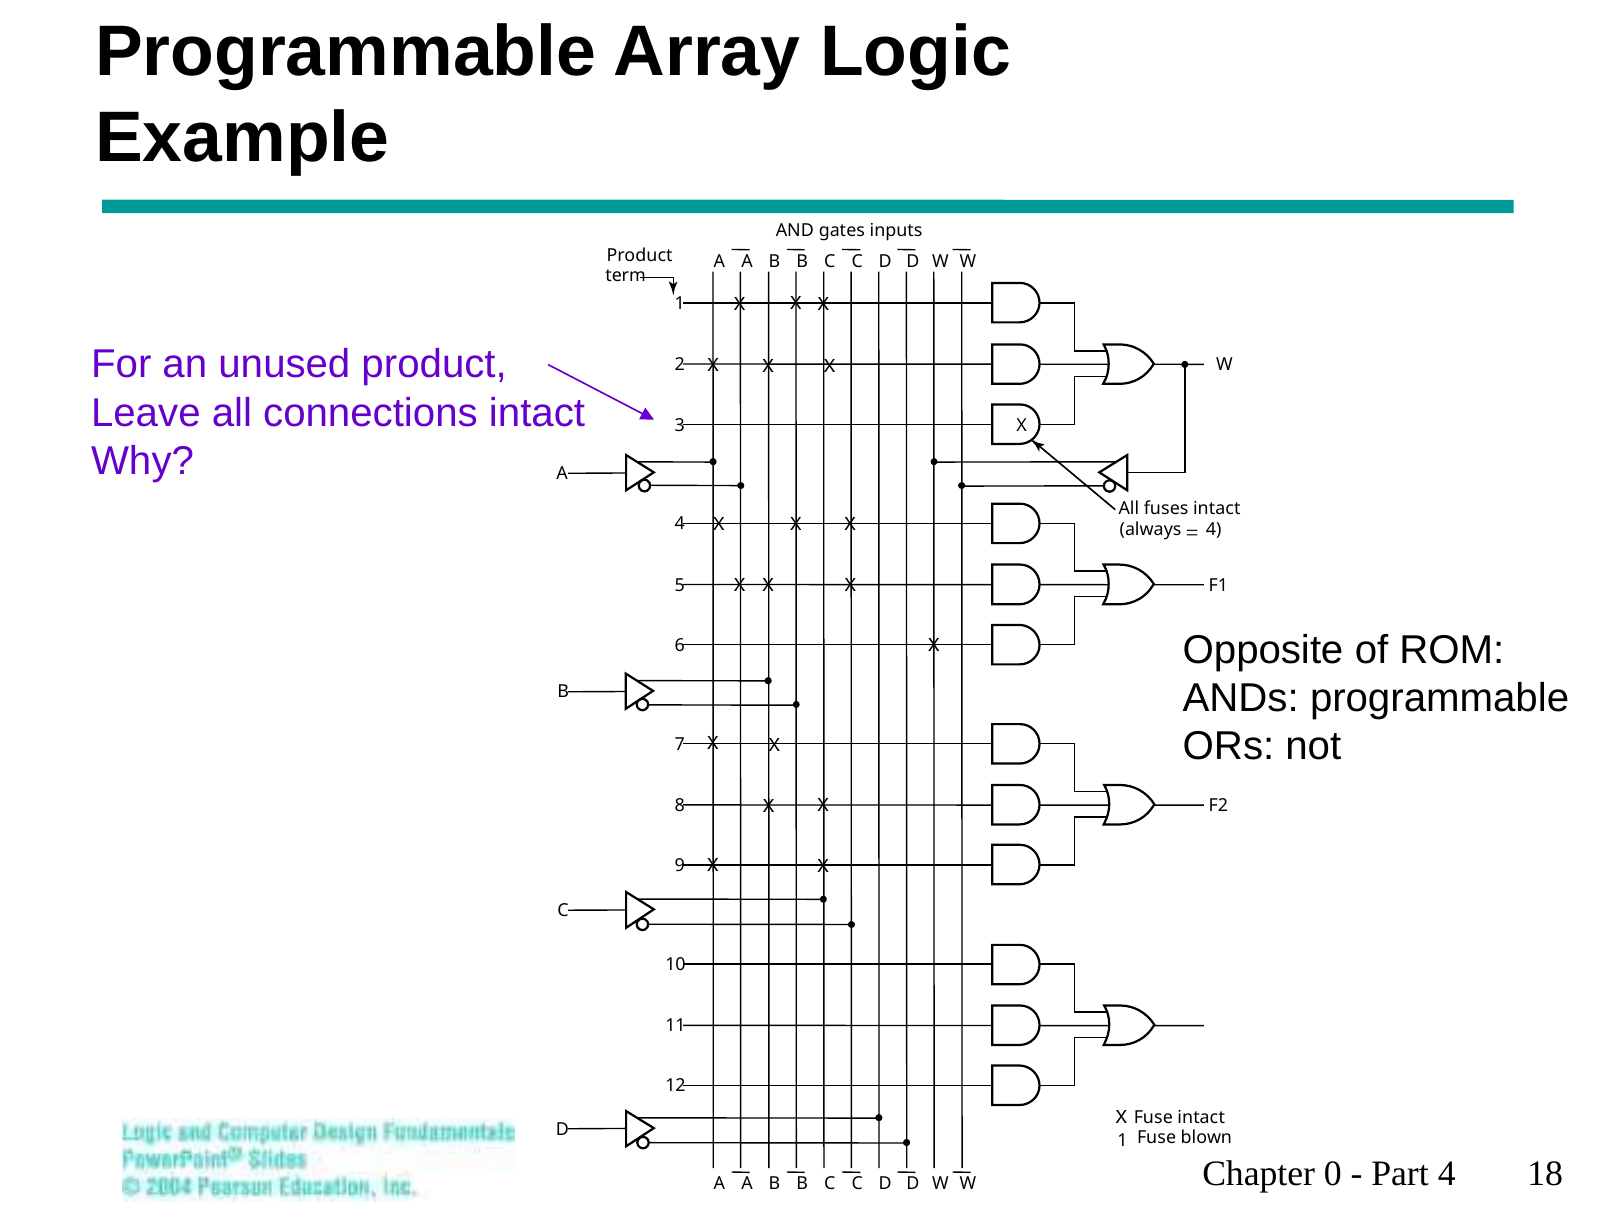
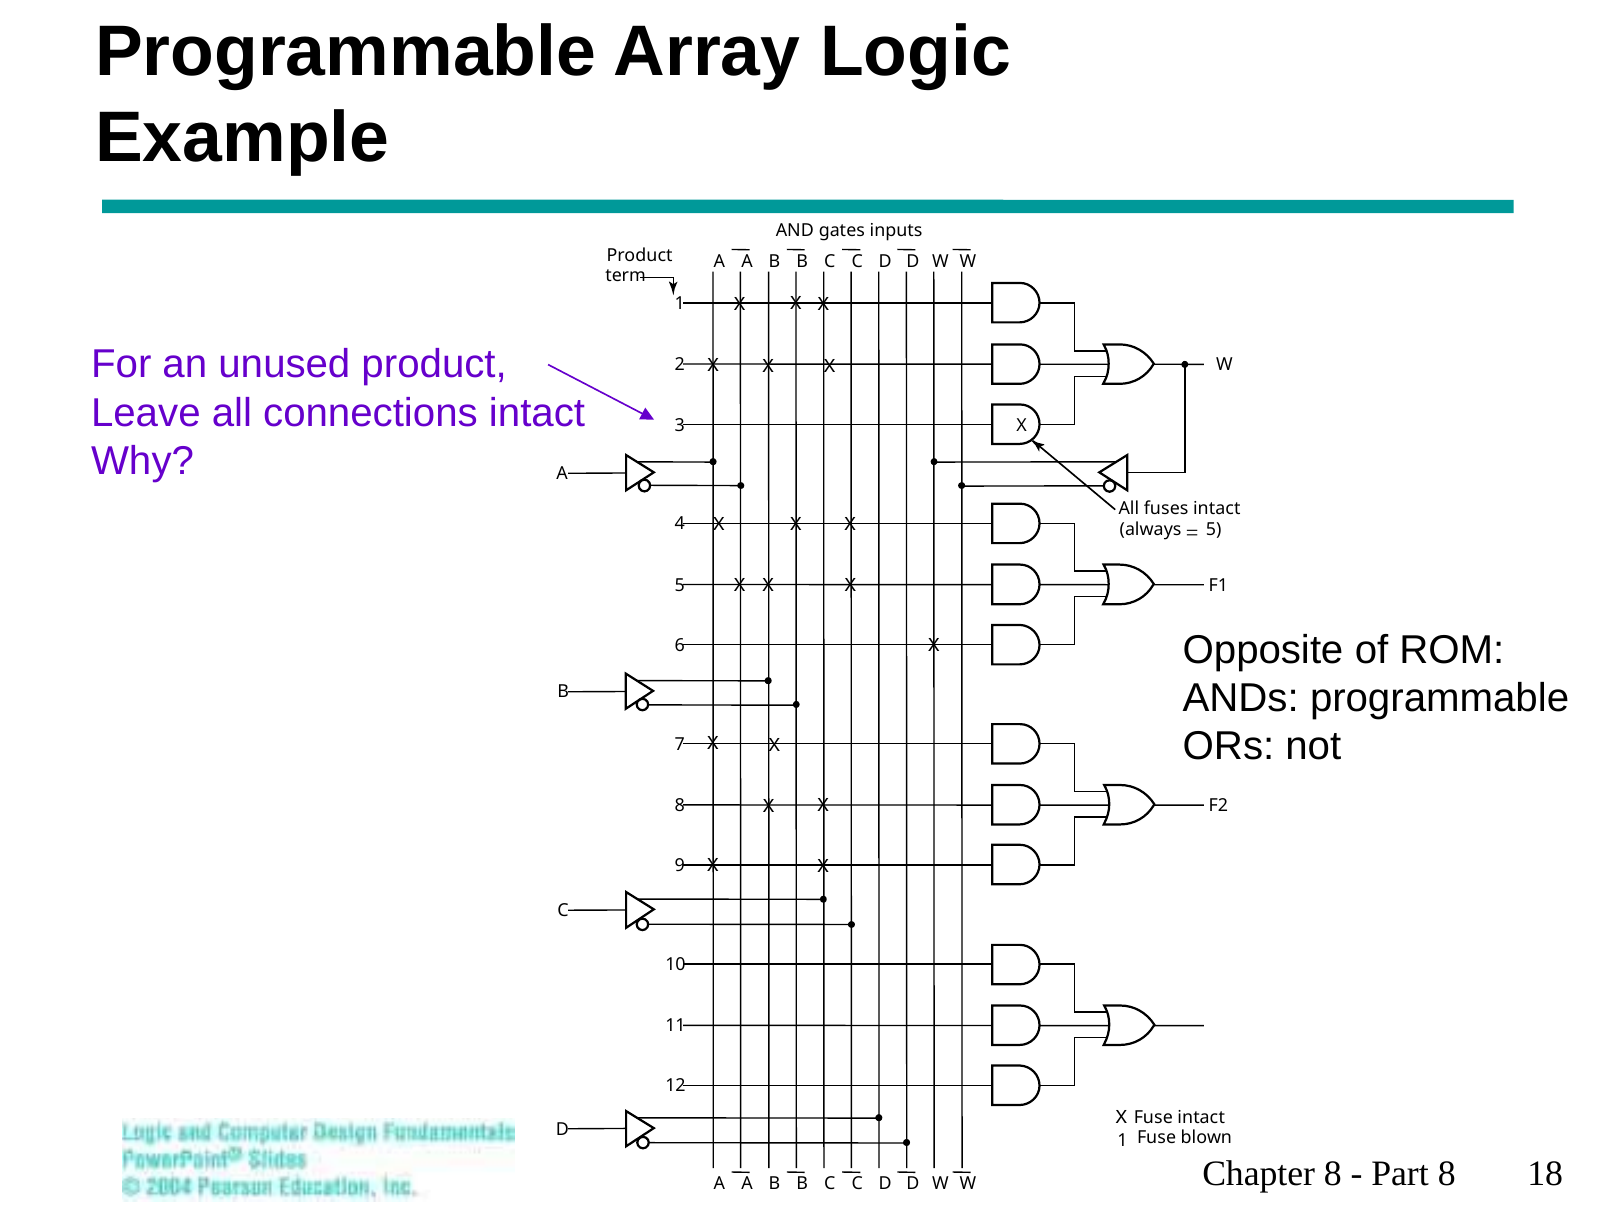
4 at (1214, 530): 4 -> 5
Chapter 0: 0 -> 8
Part 4: 4 -> 8
